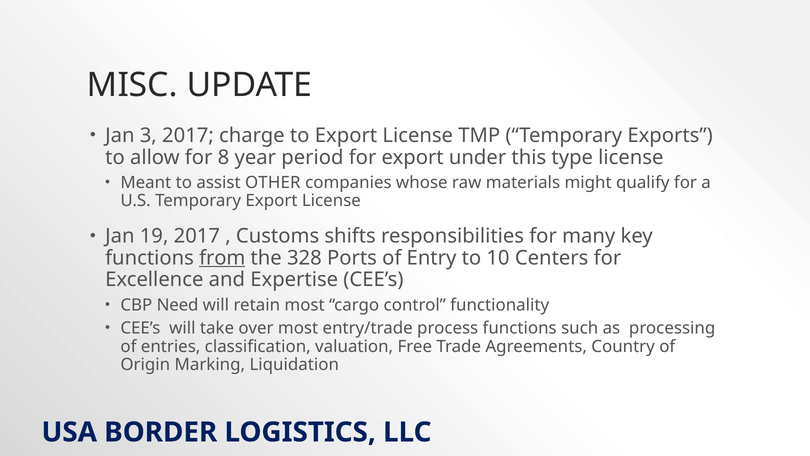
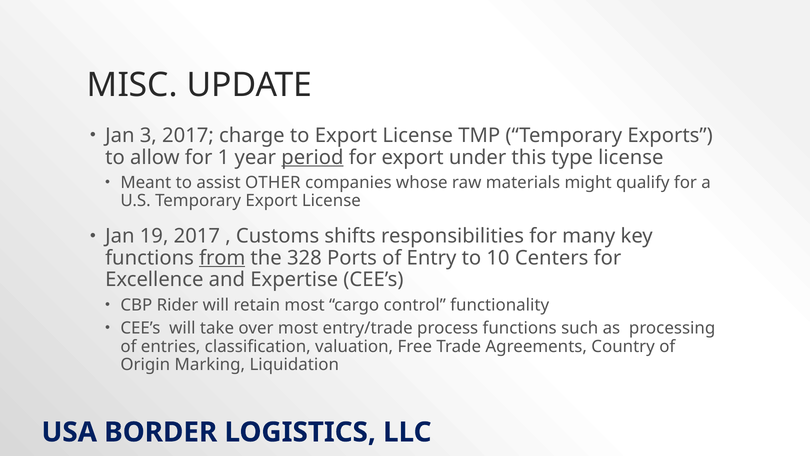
8: 8 -> 1
period underline: none -> present
Need: Need -> Rider
